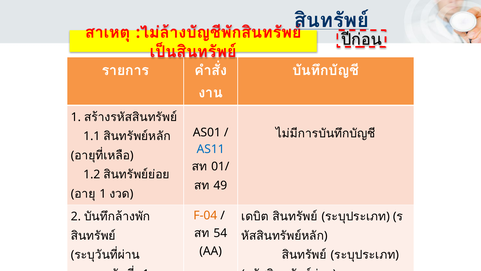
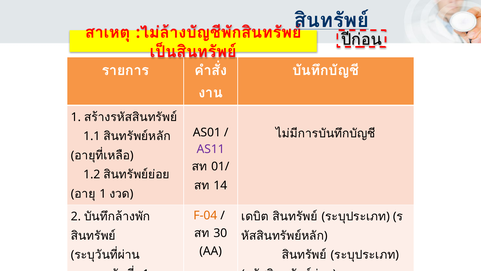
AS11 colour: blue -> purple
49: 49 -> 14
54: 54 -> 30
